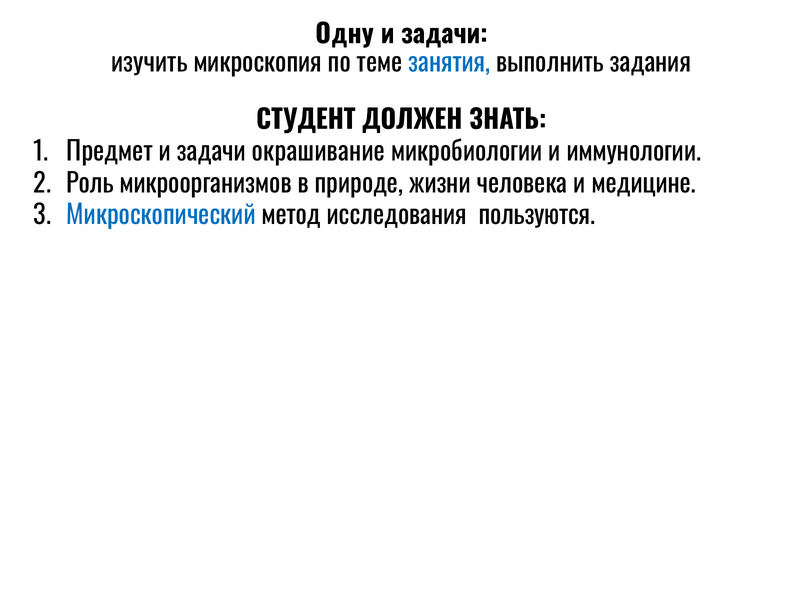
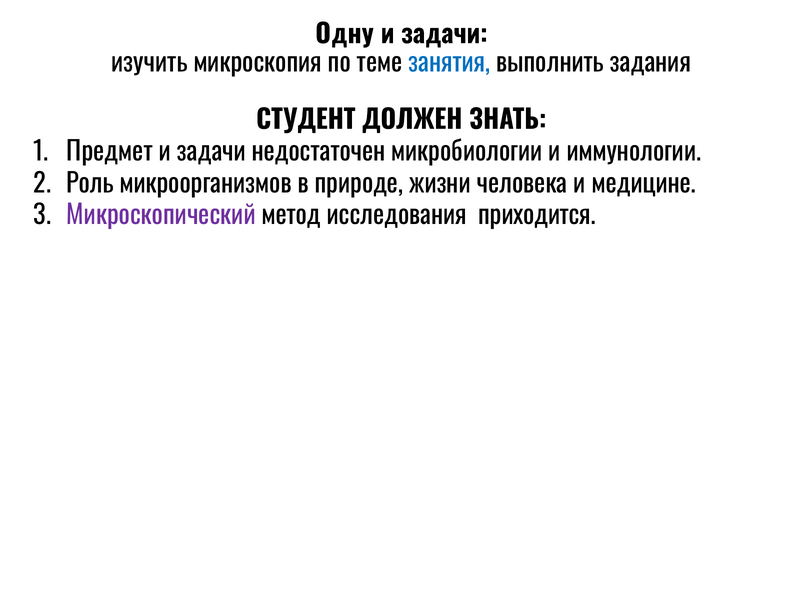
окрашивание: окрашивание -> недостаточен
Микроскопический colour: blue -> purple
пользуются: пользуются -> приходится
